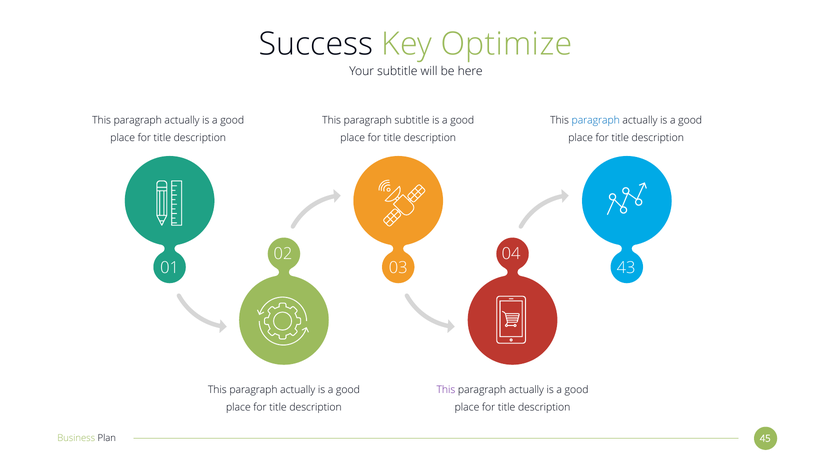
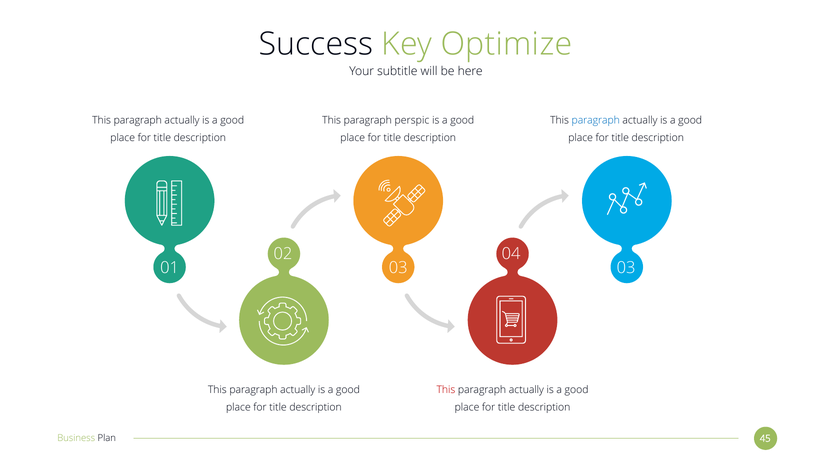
paragraph subtitle: subtitle -> perspic
03 43: 43 -> 03
This at (446, 390) colour: purple -> red
